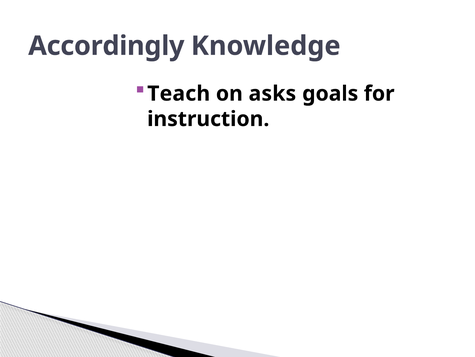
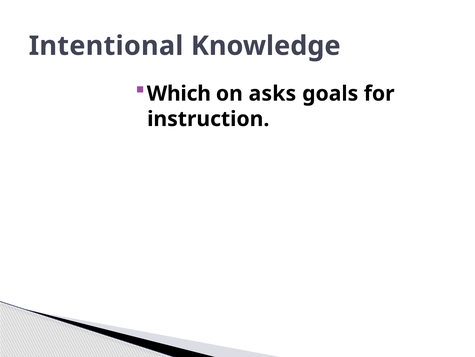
Accordingly: Accordingly -> Intentional
Teach: Teach -> Which
